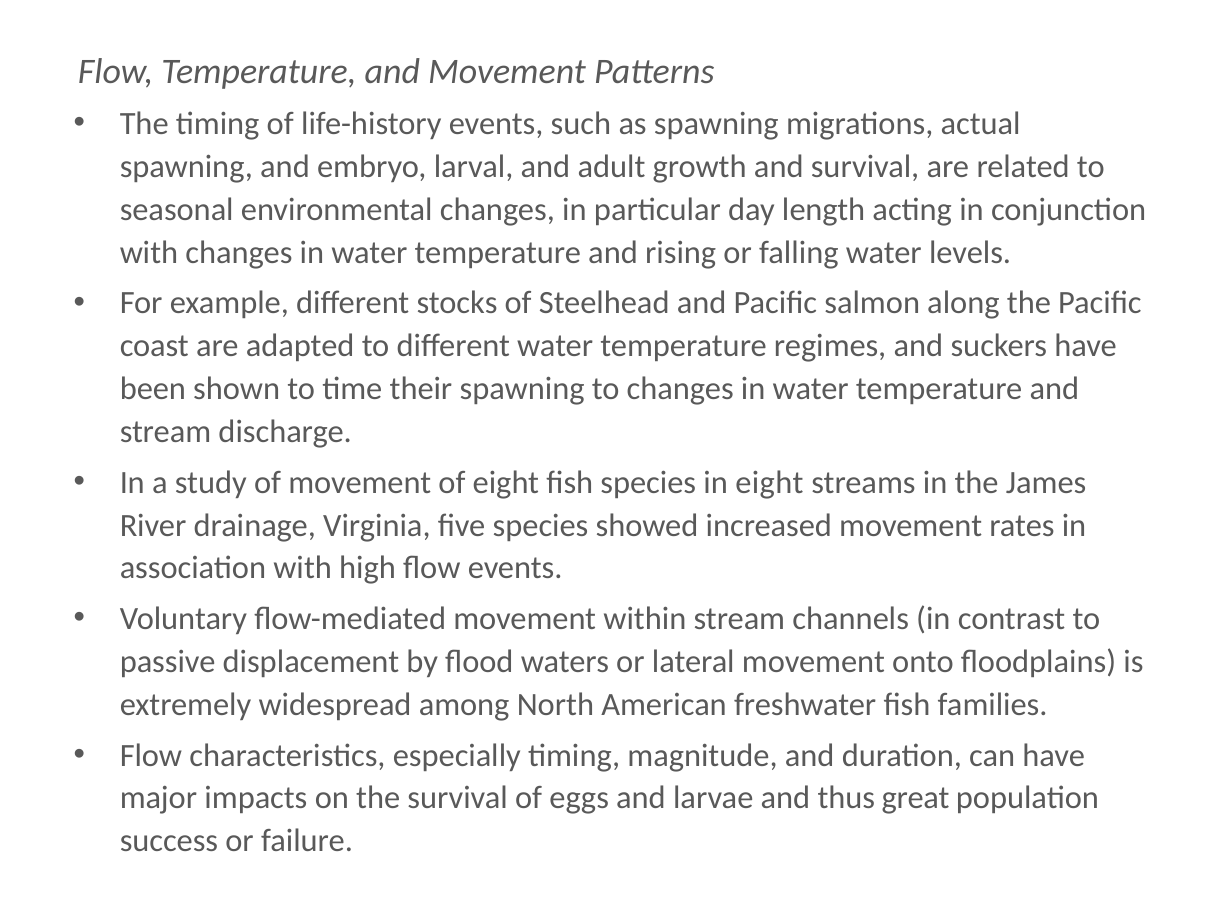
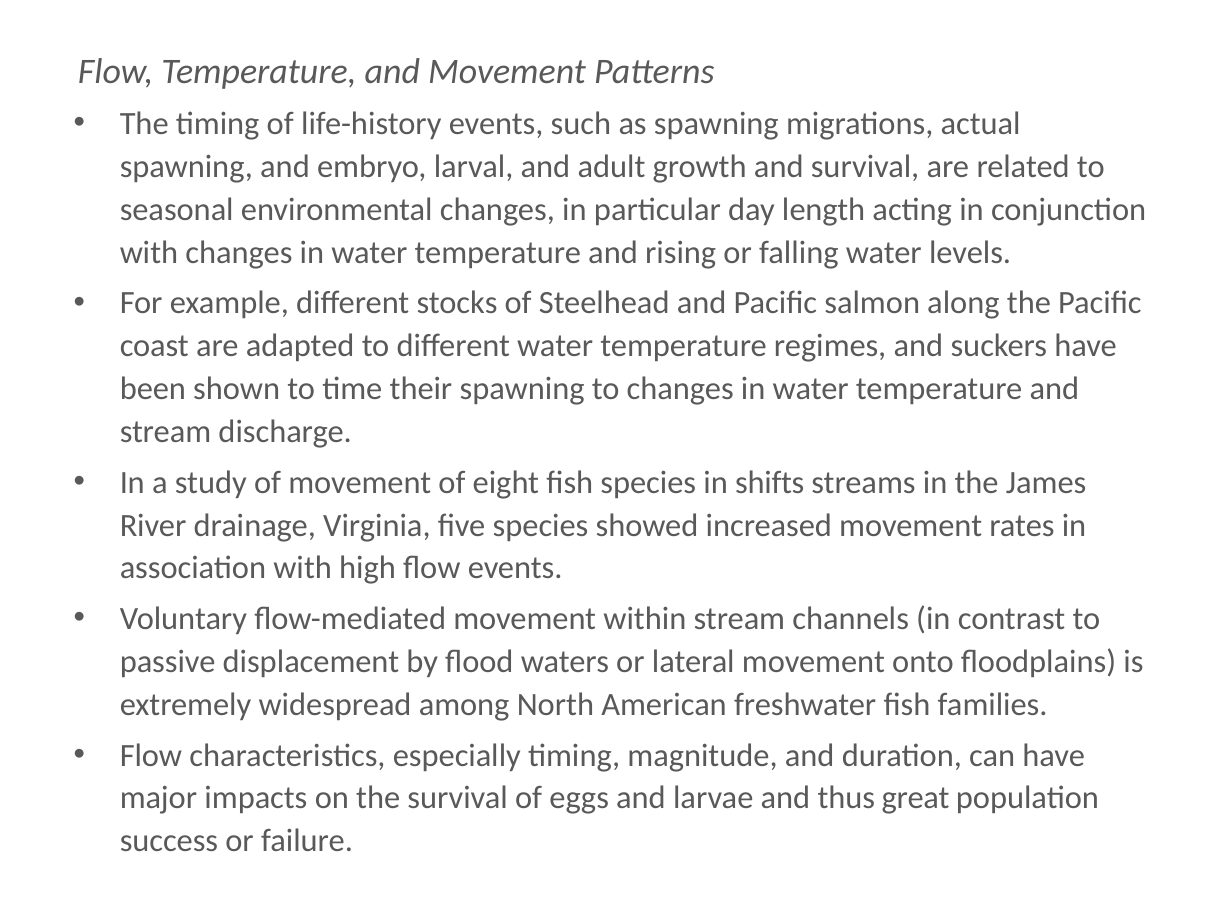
in eight: eight -> shifts
